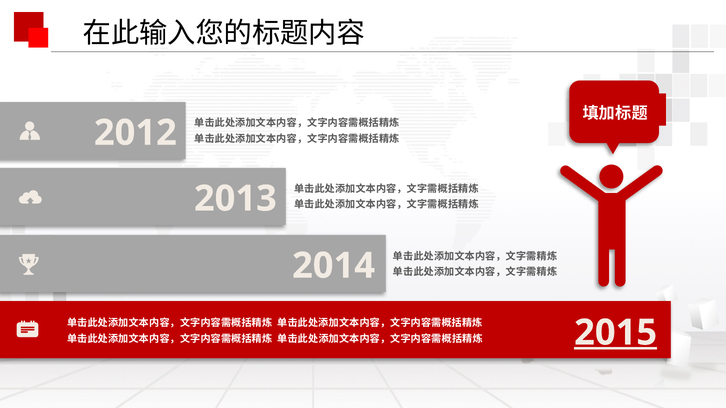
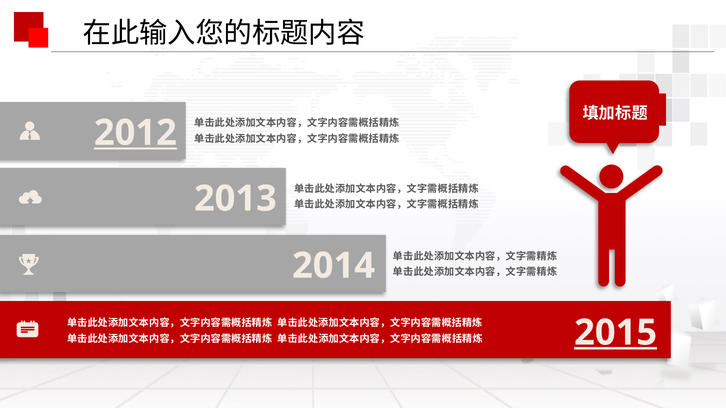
2012 underline: none -> present
